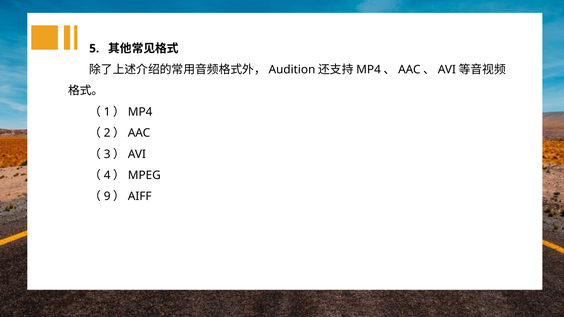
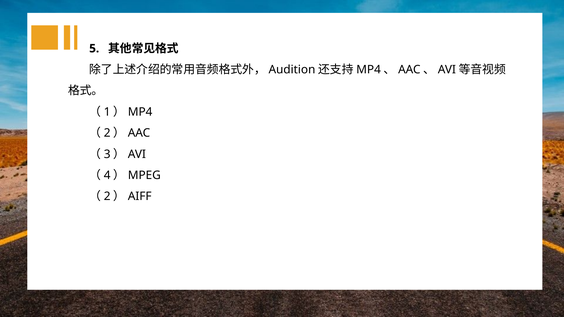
9 at (107, 197): 9 -> 2
